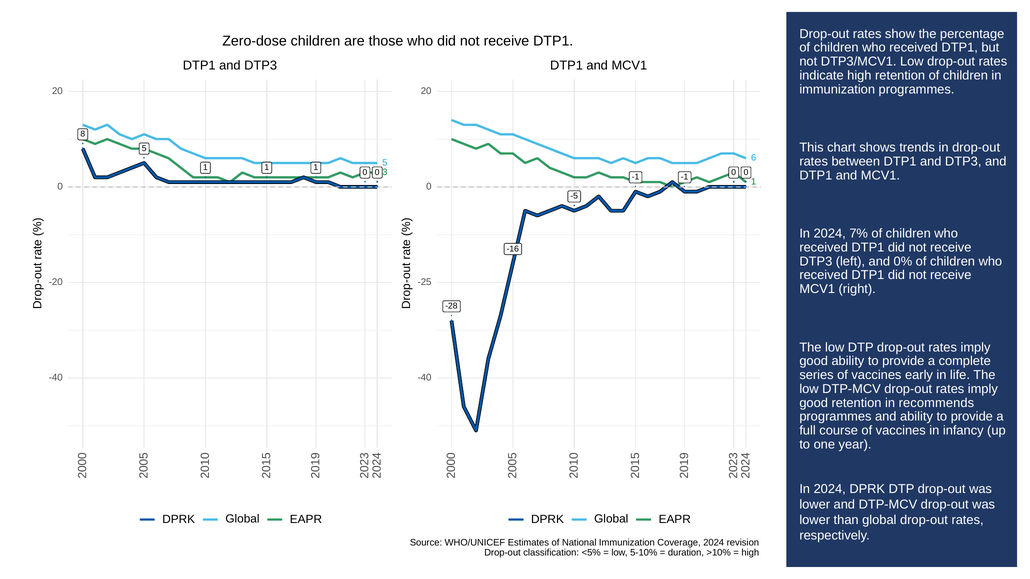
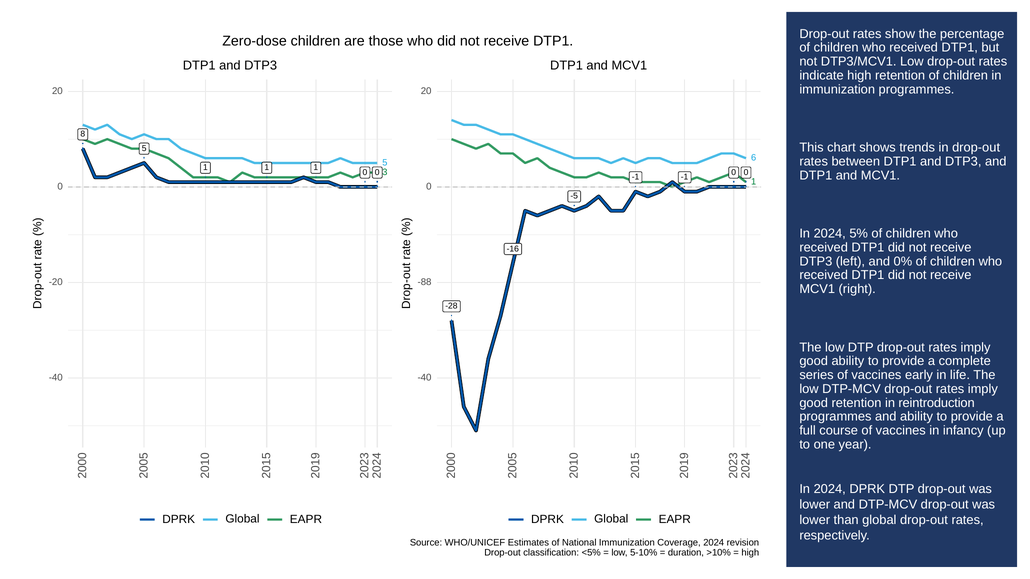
7%: 7% -> 5%
-25: -25 -> -88
recommends: recommends -> reintroduction
